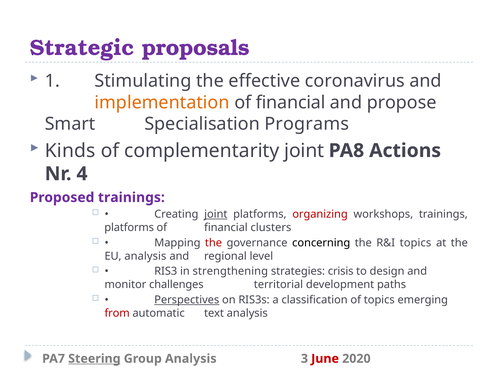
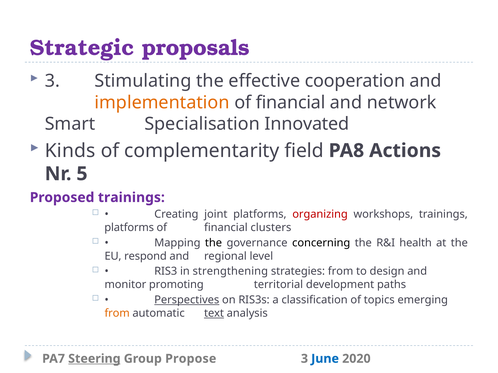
1 at (52, 81): 1 -> 3
coronavirus: coronavirus -> cooperation
propose: propose -> network
Programs: Programs -> Innovated
complementarity joint: joint -> field
4: 4 -> 5
joint at (216, 215) underline: present -> none
the at (214, 243) colour: red -> black
R&I topics: topics -> health
EU analysis: analysis -> respond
strategies crisis: crisis -> from
challenges: challenges -> promoting
from at (117, 314) colour: red -> orange
text underline: none -> present
Group Analysis: Analysis -> Propose
June colour: red -> blue
